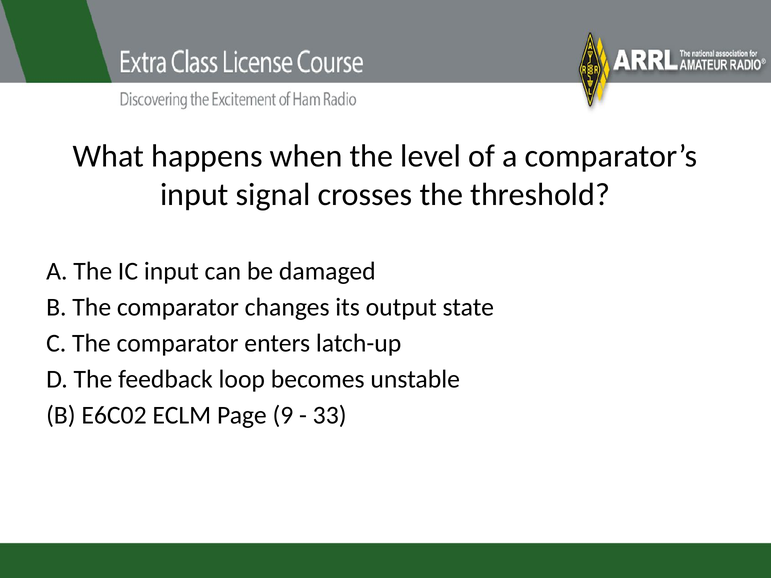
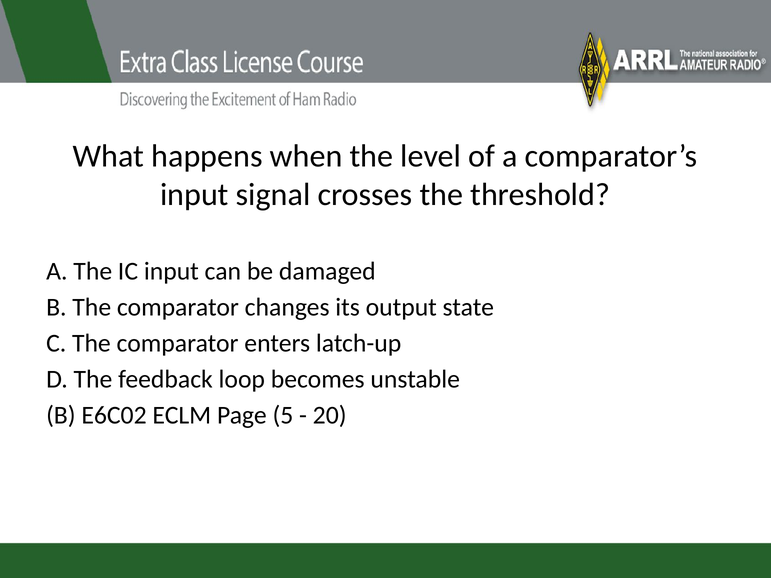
9: 9 -> 5
33: 33 -> 20
